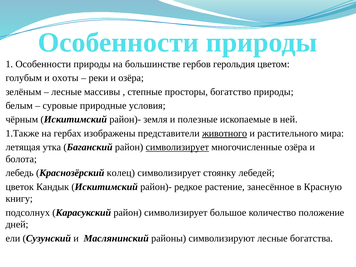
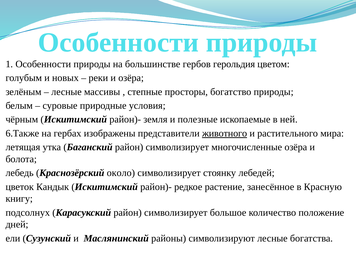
охоты: охоты -> новых
1.Также: 1.Также -> 6.Также
символизирует at (177, 147) underline: present -> none
колец: колец -> около
